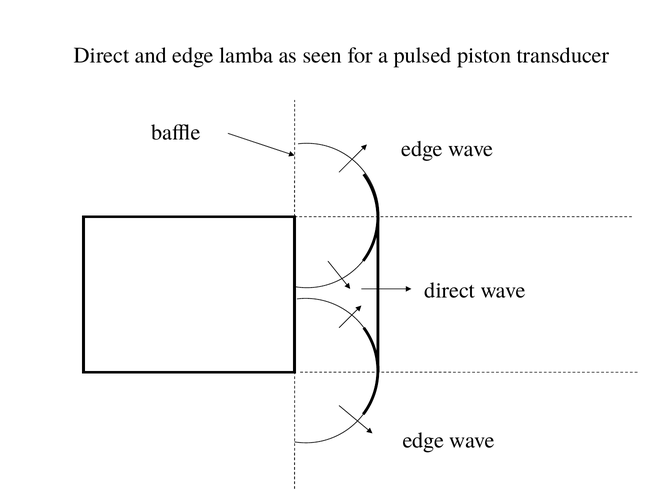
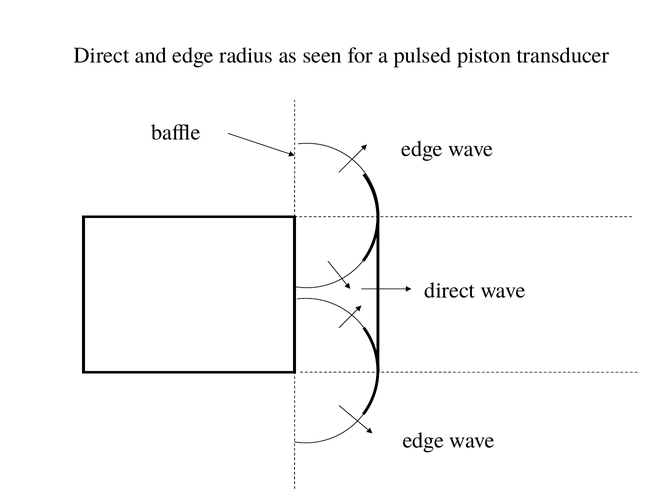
lamba: lamba -> radius
